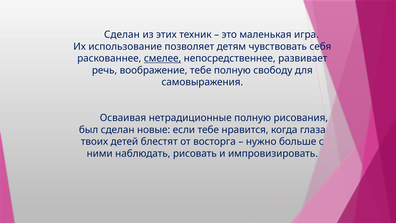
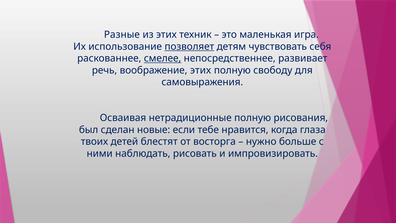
Сделан at (122, 35): Сделан -> Разные
позволяет underline: none -> present
воображение тебе: тебе -> этих
